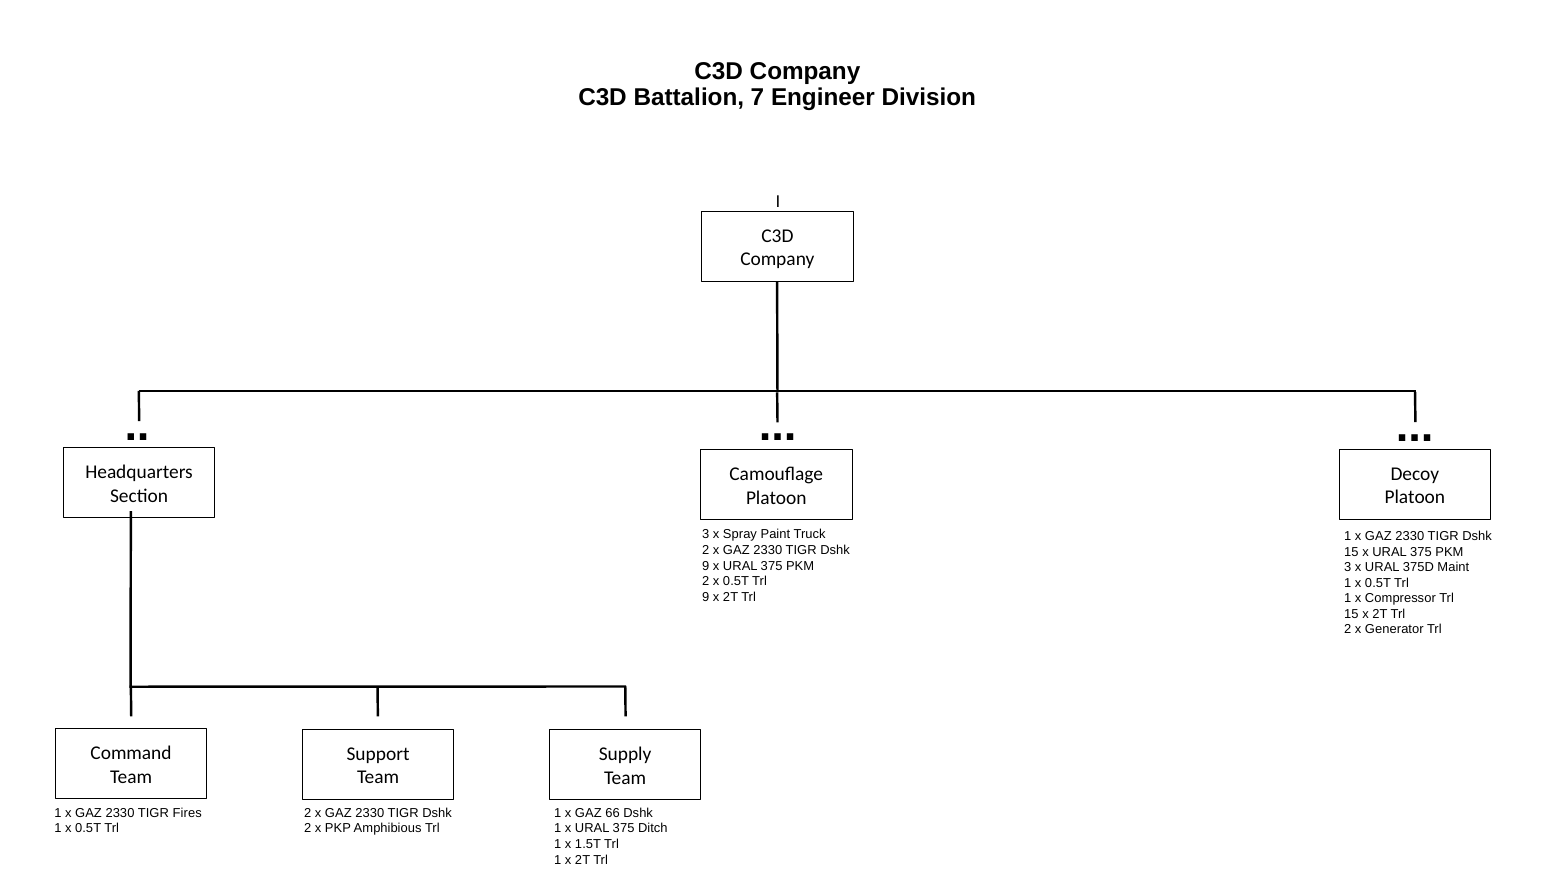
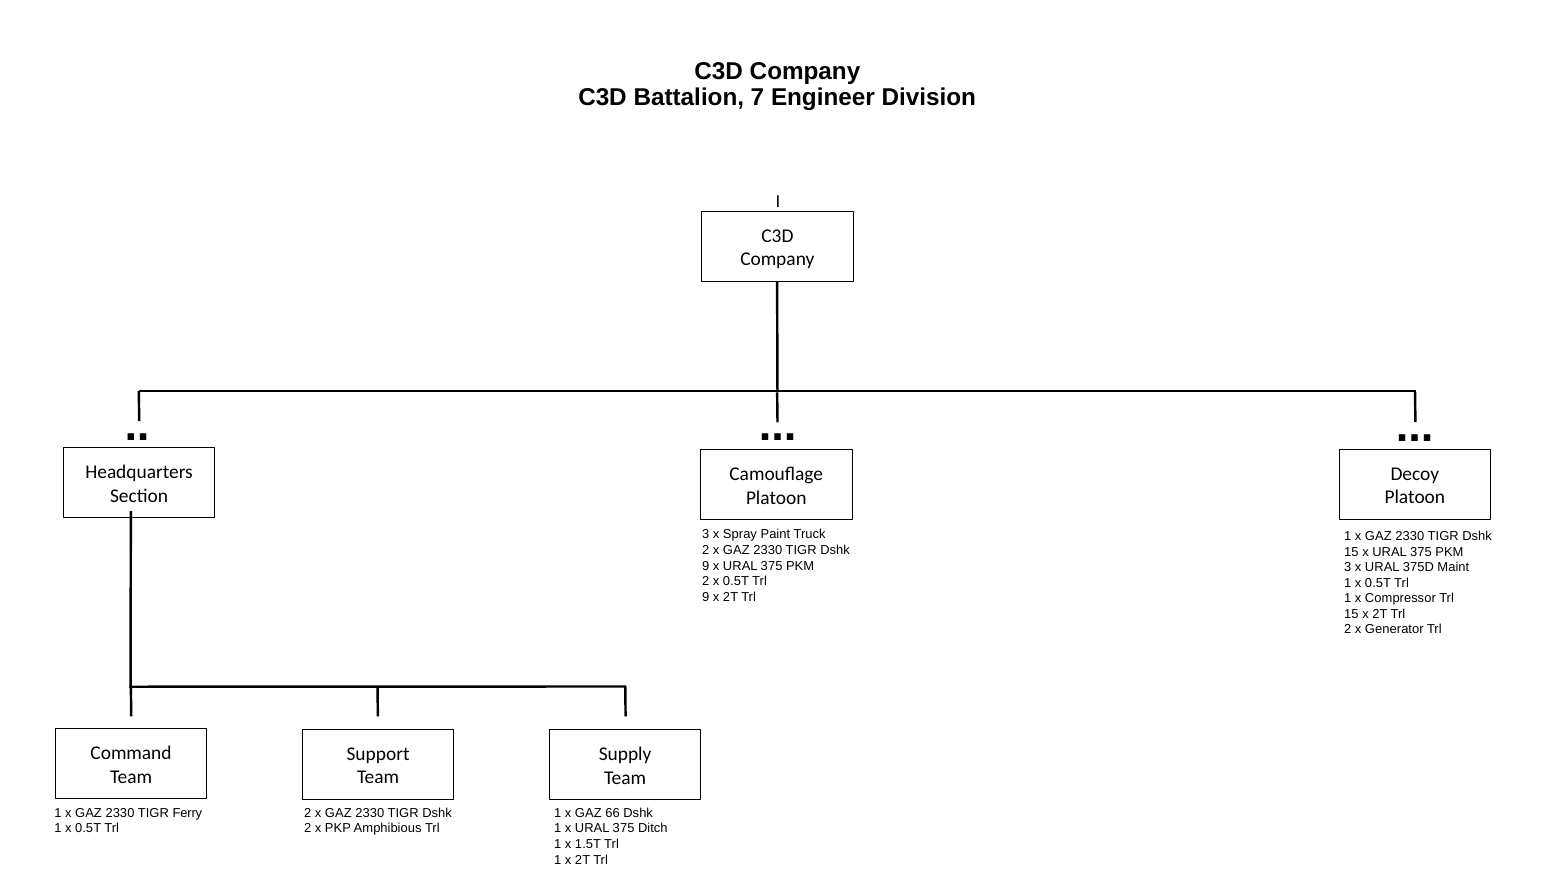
Fires: Fires -> Ferry
